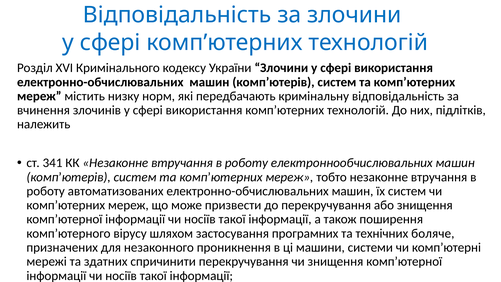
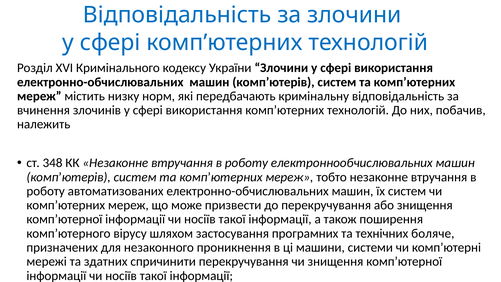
підлітків: підлітків -> побачив
341: 341 -> 348
